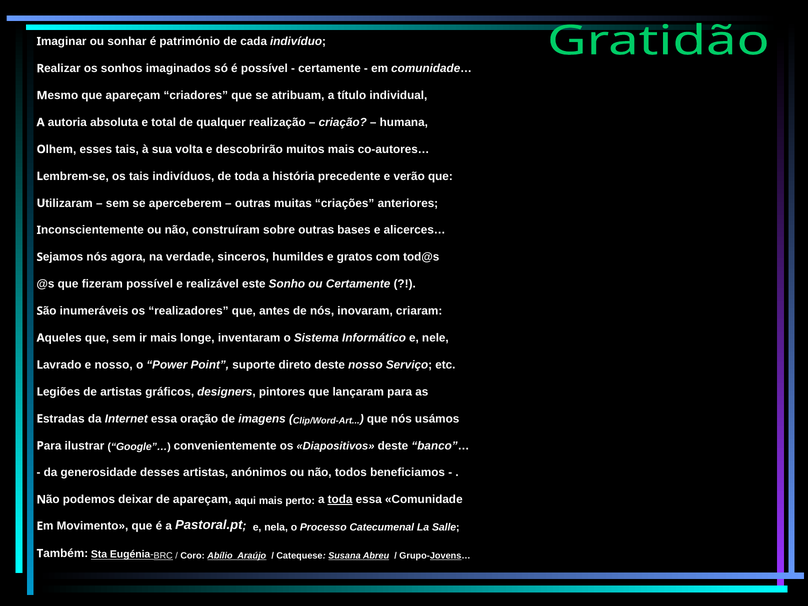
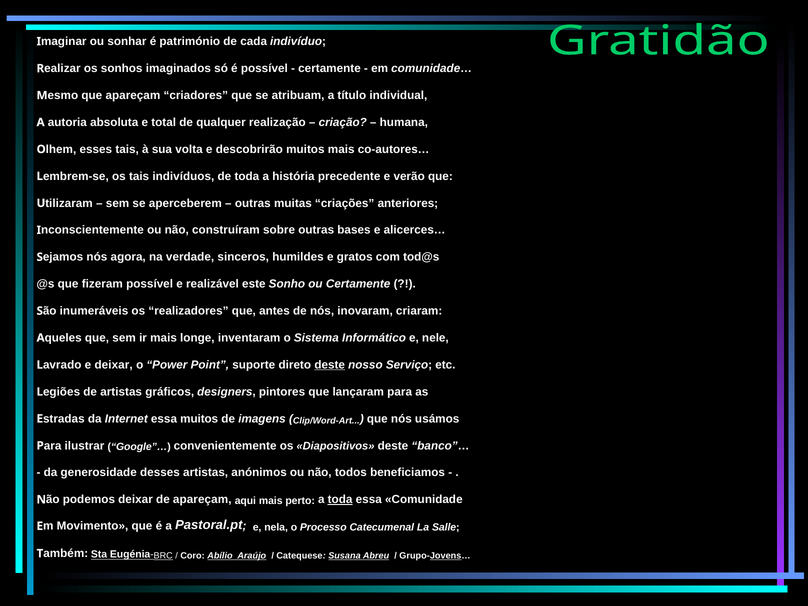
e nosso: nosso -> deixar
deste at (330, 365) underline: none -> present
essa oração: oração -> muitos
